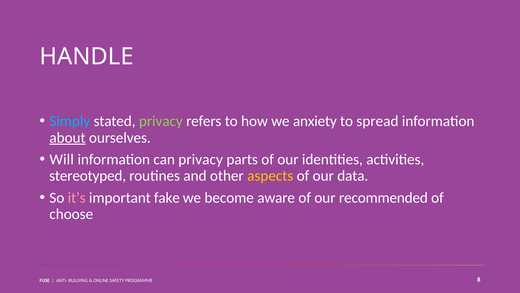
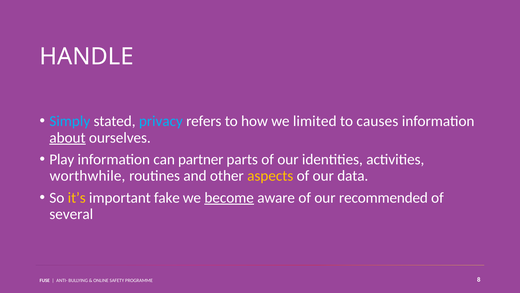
privacy at (161, 121) colour: light green -> light blue
anxiety: anxiety -> limited
spread: spread -> causes
Will: Will -> Play
can privacy: privacy -> partner
stereotyped: stereotyped -> worthwhile
it’s colour: pink -> yellow
become underline: none -> present
choose: choose -> several
